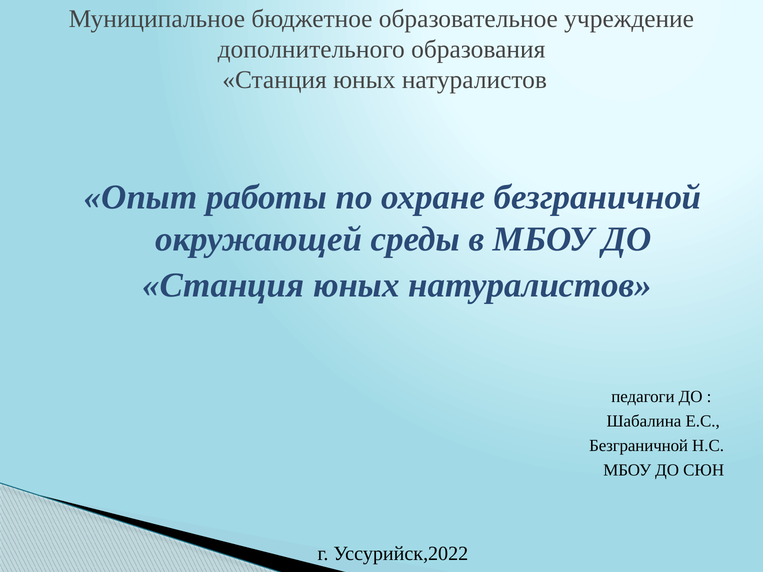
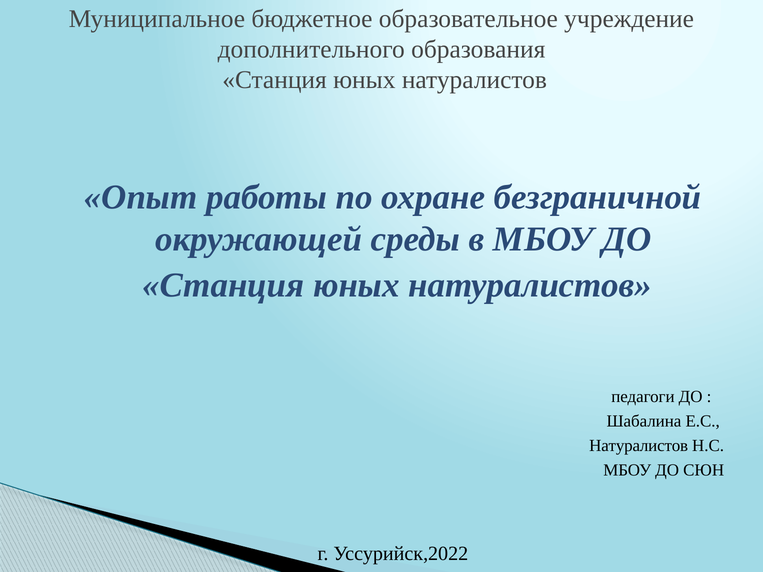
Безграничной at (639, 446): Безграничной -> Натуралистов
